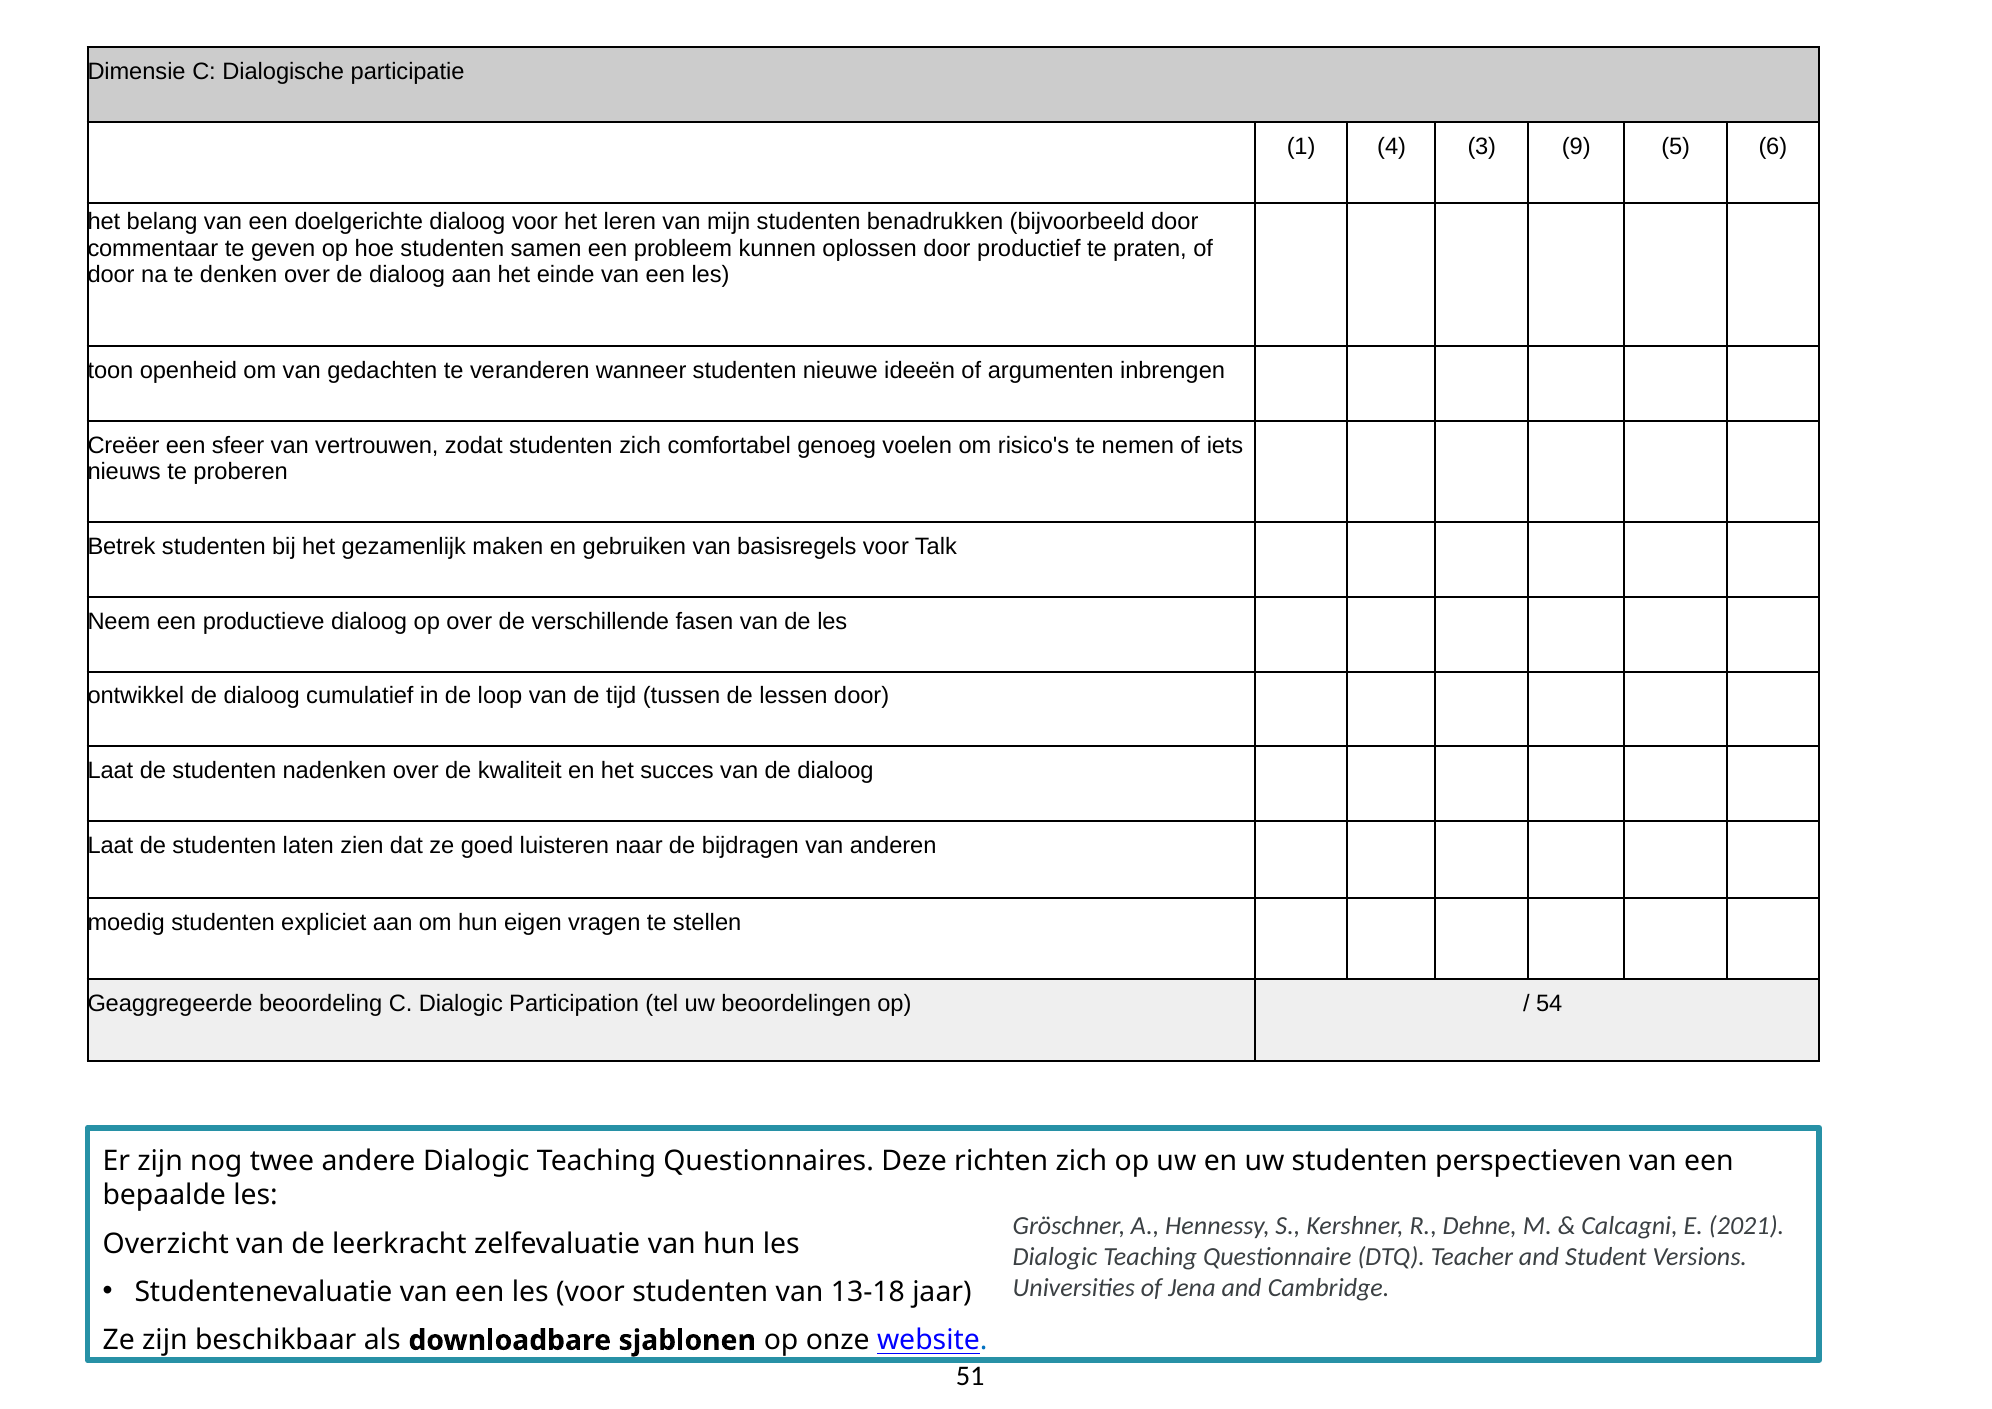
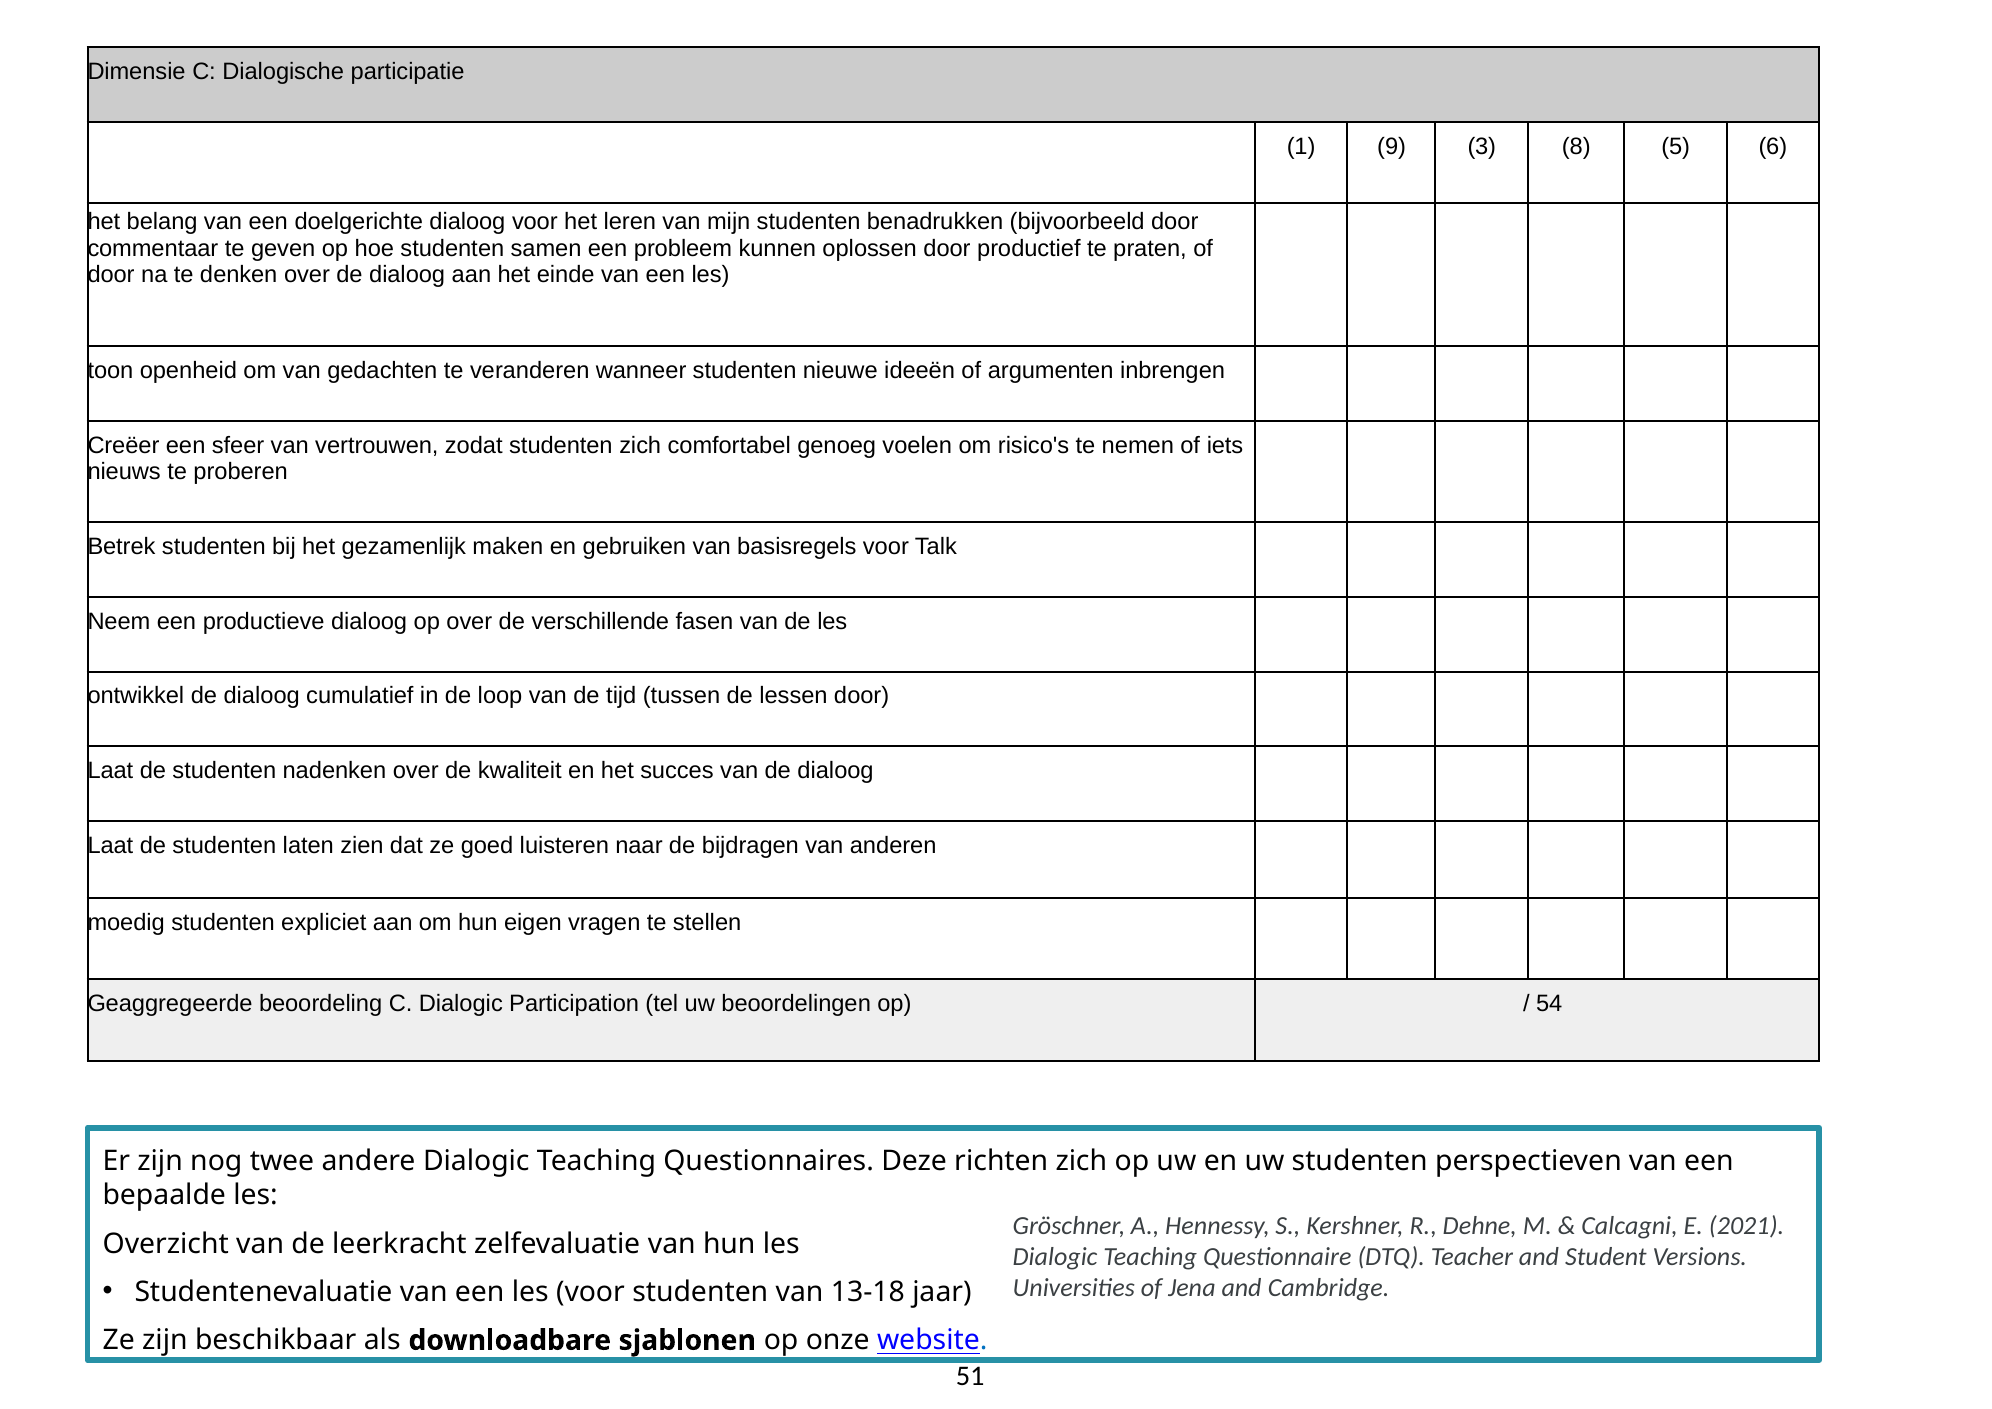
4: 4 -> 9
9: 9 -> 8
